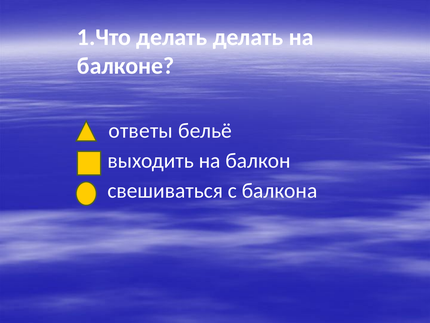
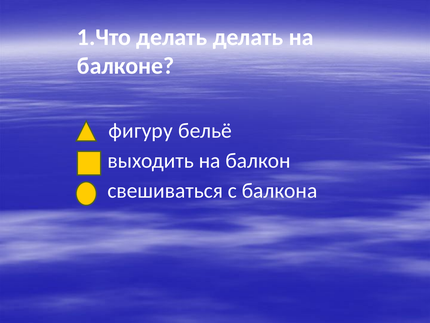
ответы: ответы -> фигуру
